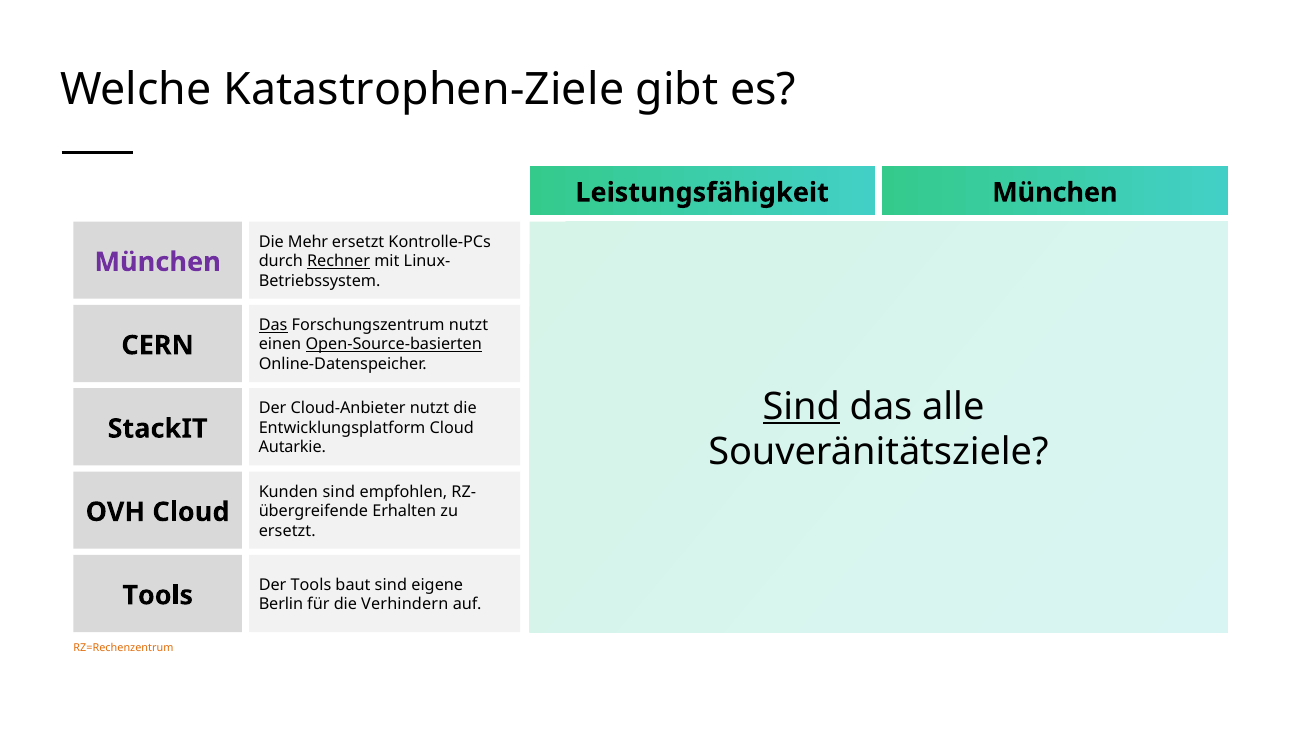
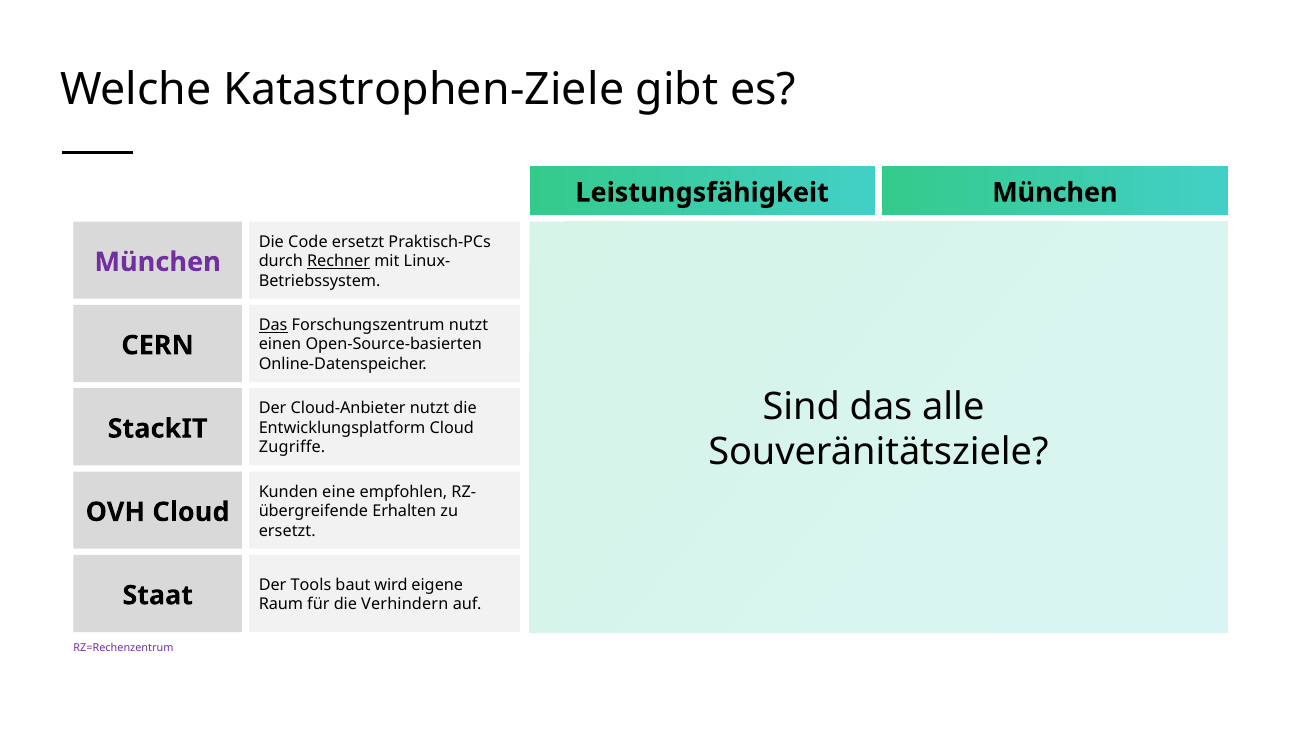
Mehr: Mehr -> Code
Kontrolle-PCs: Kontrolle-PCs -> Praktisch-PCs
Open-Source-basierten underline: present -> none
Sind at (801, 407) underline: present -> none
Autarkie: Autarkie -> Zugriffe
Kunden sind: sind -> eine
baut sind: sind -> wird
Tools at (158, 595): Tools -> Staat
Berlin: Berlin -> Raum
RZ=Rechenzentrum colour: orange -> purple
